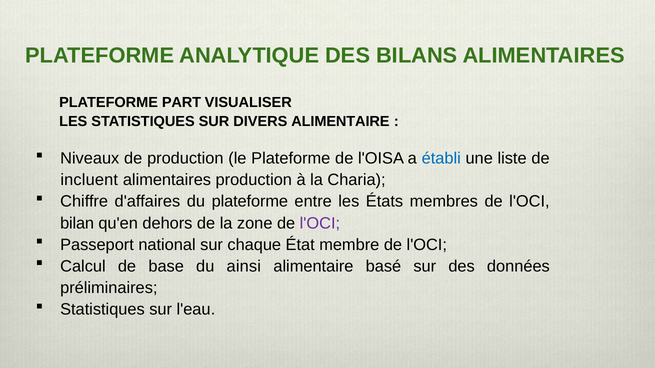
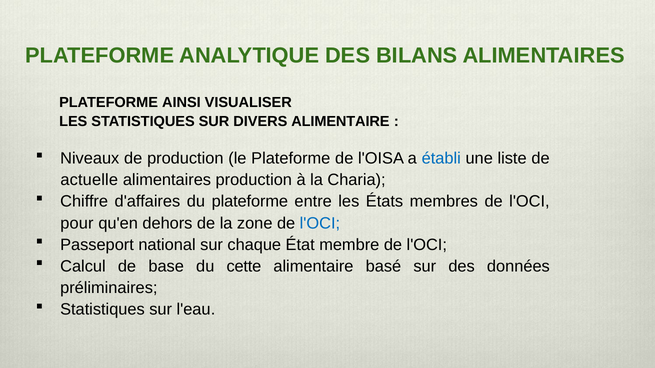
PART: PART -> AINSI
incluent: incluent -> actuelle
bilan: bilan -> pour
l'OCI at (320, 223) colour: purple -> blue
ainsi: ainsi -> cette
